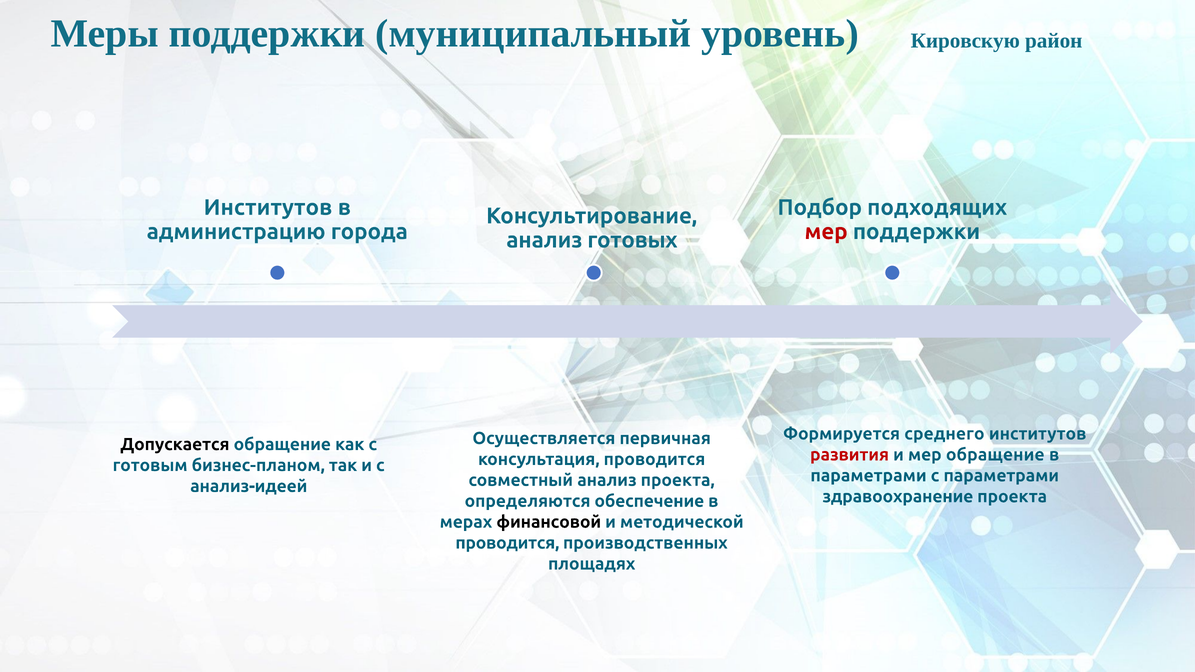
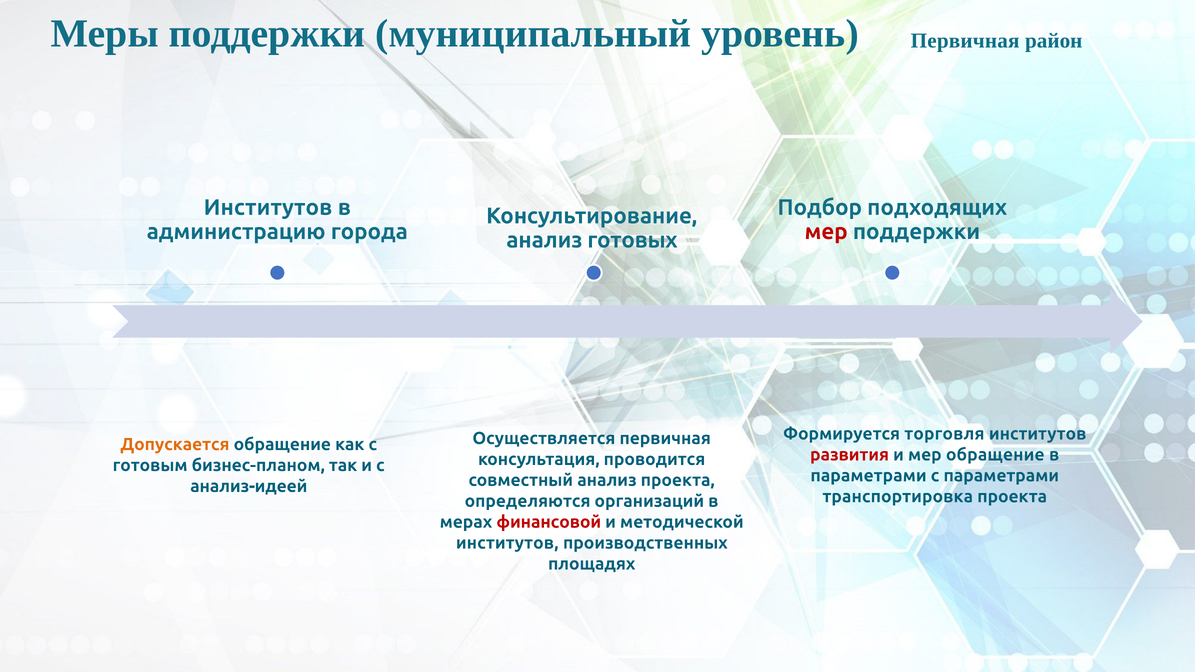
Кировскую at (965, 41): Кировскую -> Первичная
среднего: среднего -> торговля
Допускается colour: black -> orange
здравоохранение: здравоохранение -> транспортировка
обеспечение: обеспечение -> организаций
финансовой colour: black -> red
проводится at (507, 543): проводится -> институтов
